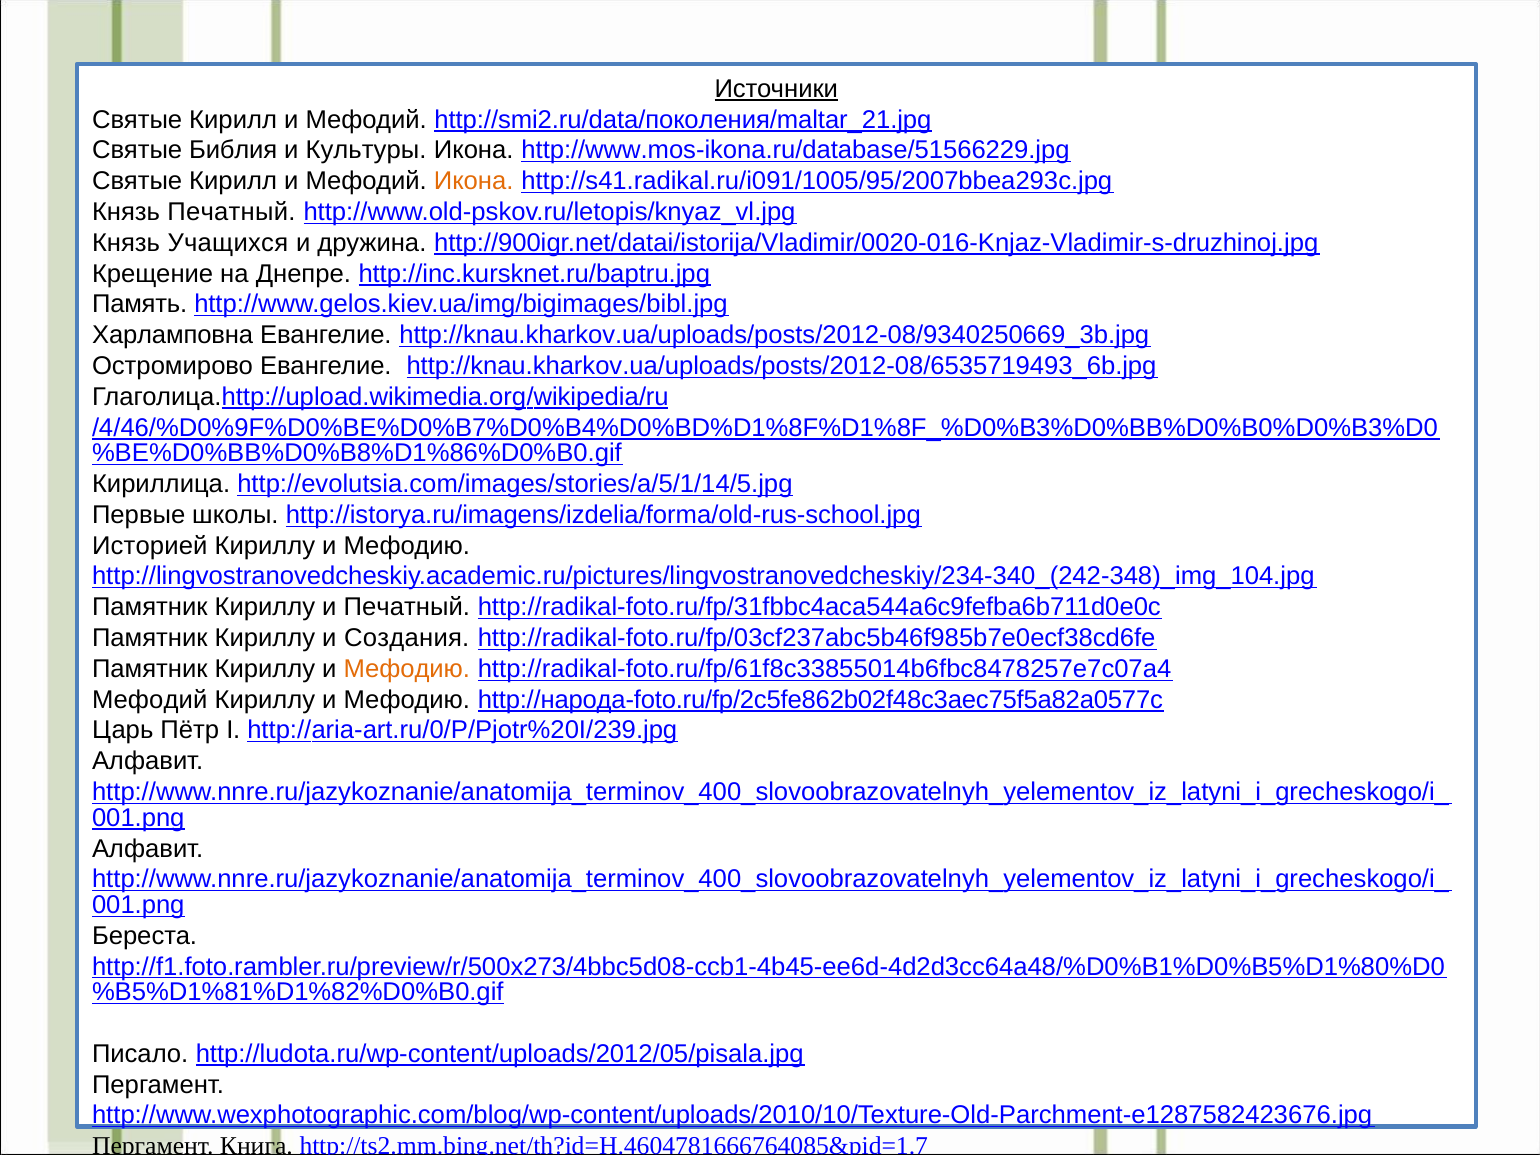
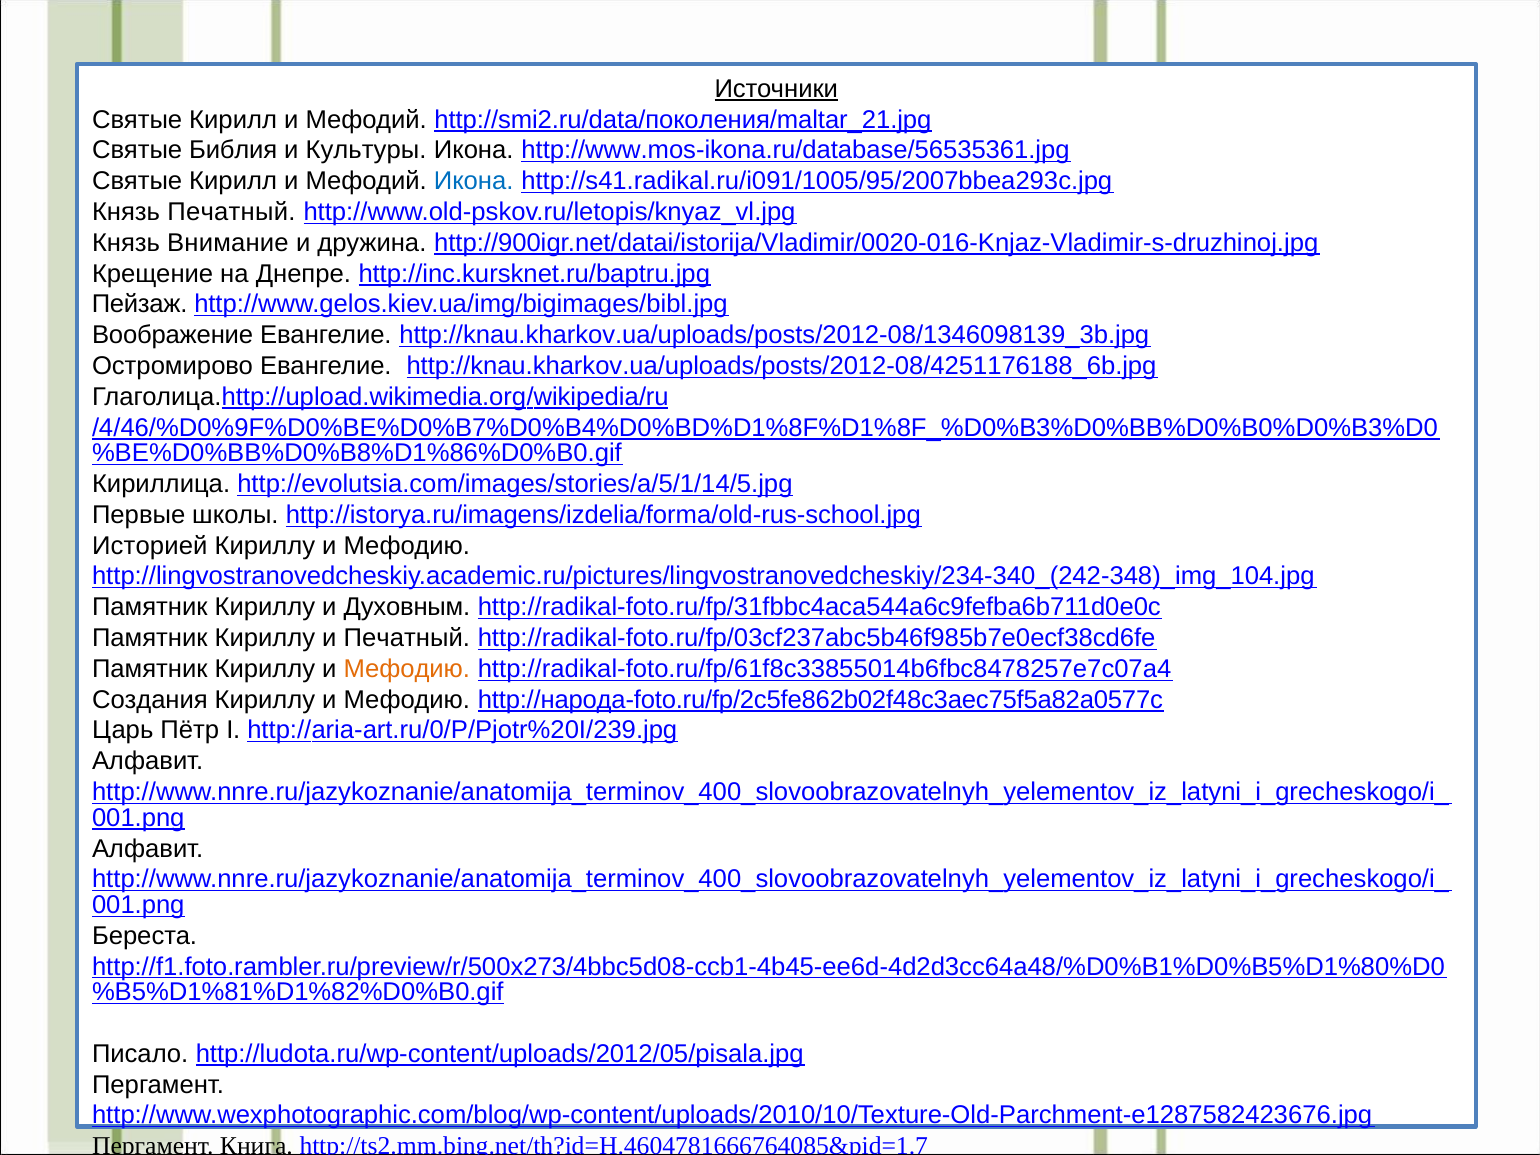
http://www.mos-ikona.ru/database/51566229.jpg: http://www.mos-ikona.ru/database/51566229.jpg -> http://www.mos-ikona.ru/database/56535361.jpg
Икона at (474, 181) colour: orange -> blue
Учащихся: Учащихся -> Внимание
Память: Память -> Пейзаж
Харламповна: Харламповна -> Воображение
http://knau.kharkov.ua/uploads/posts/2012-08/9340250669_3b.jpg: http://knau.kharkov.ua/uploads/posts/2012-08/9340250669_3b.jpg -> http://knau.kharkov.ua/uploads/posts/2012-08/1346098139_3b.jpg
http://knau.kharkov.ua/uploads/posts/2012-08/6535719493_6b.jpg: http://knau.kharkov.ua/uploads/posts/2012-08/6535719493_6b.jpg -> http://knau.kharkov.ua/uploads/posts/2012-08/4251176188_6b.jpg
и Печатный: Печатный -> Духовным
и Создания: Создания -> Печатный
Мефодий at (150, 700): Мефодий -> Создания
